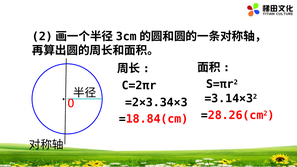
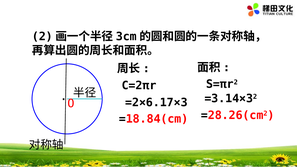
=2×3.34×3: =2×3.34×3 -> =2×6.17×3
